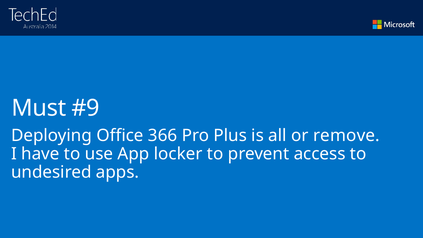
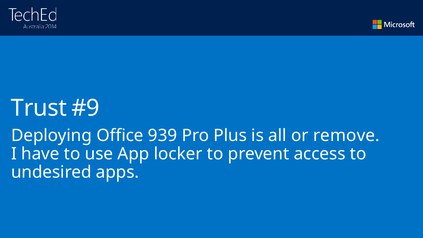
Must: Must -> Trust
366: 366 -> 939
